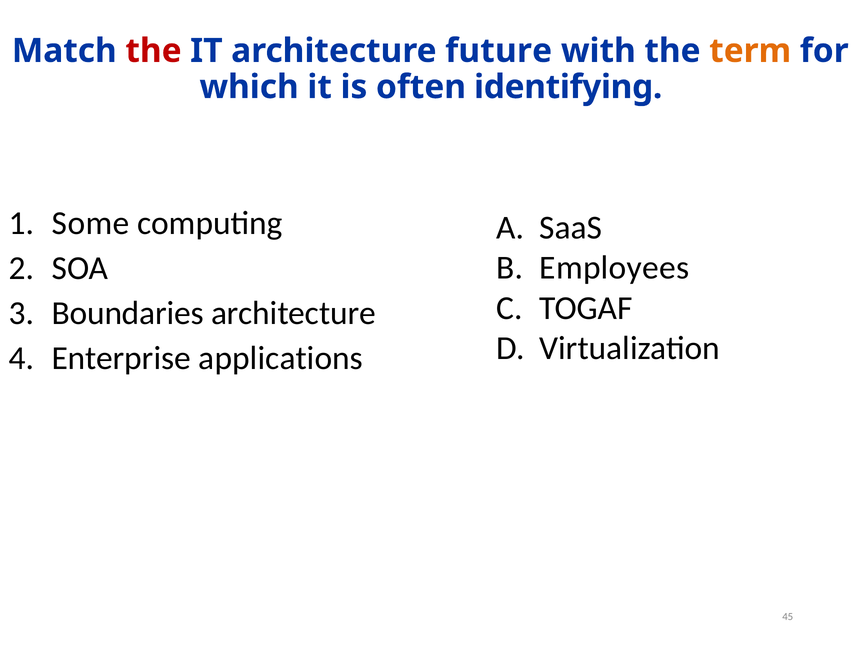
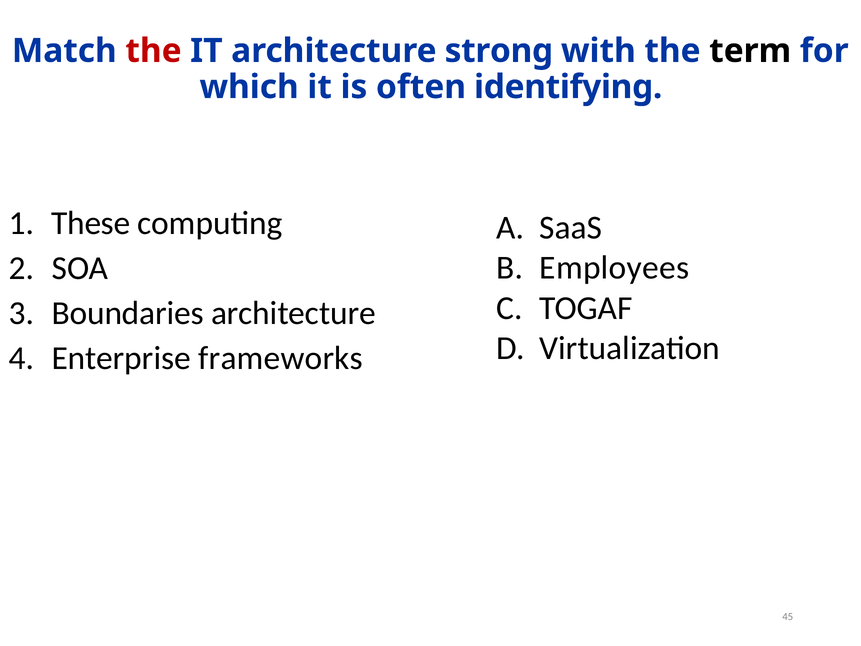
future: future -> strong
term colour: orange -> black
Some: Some -> These
applications: applications -> frameworks
